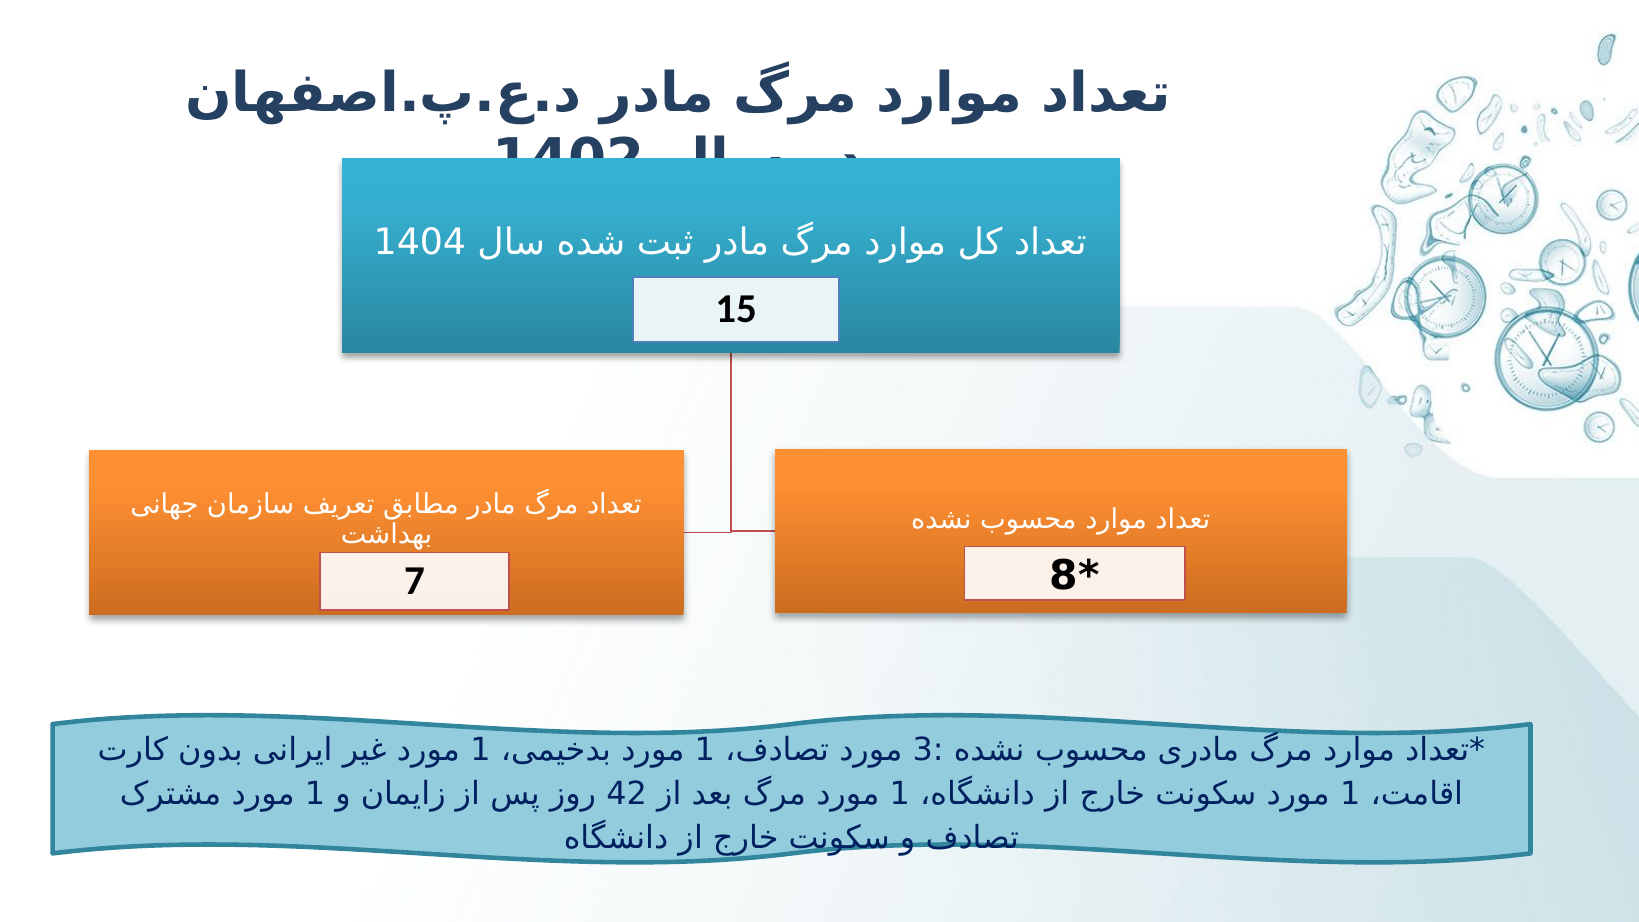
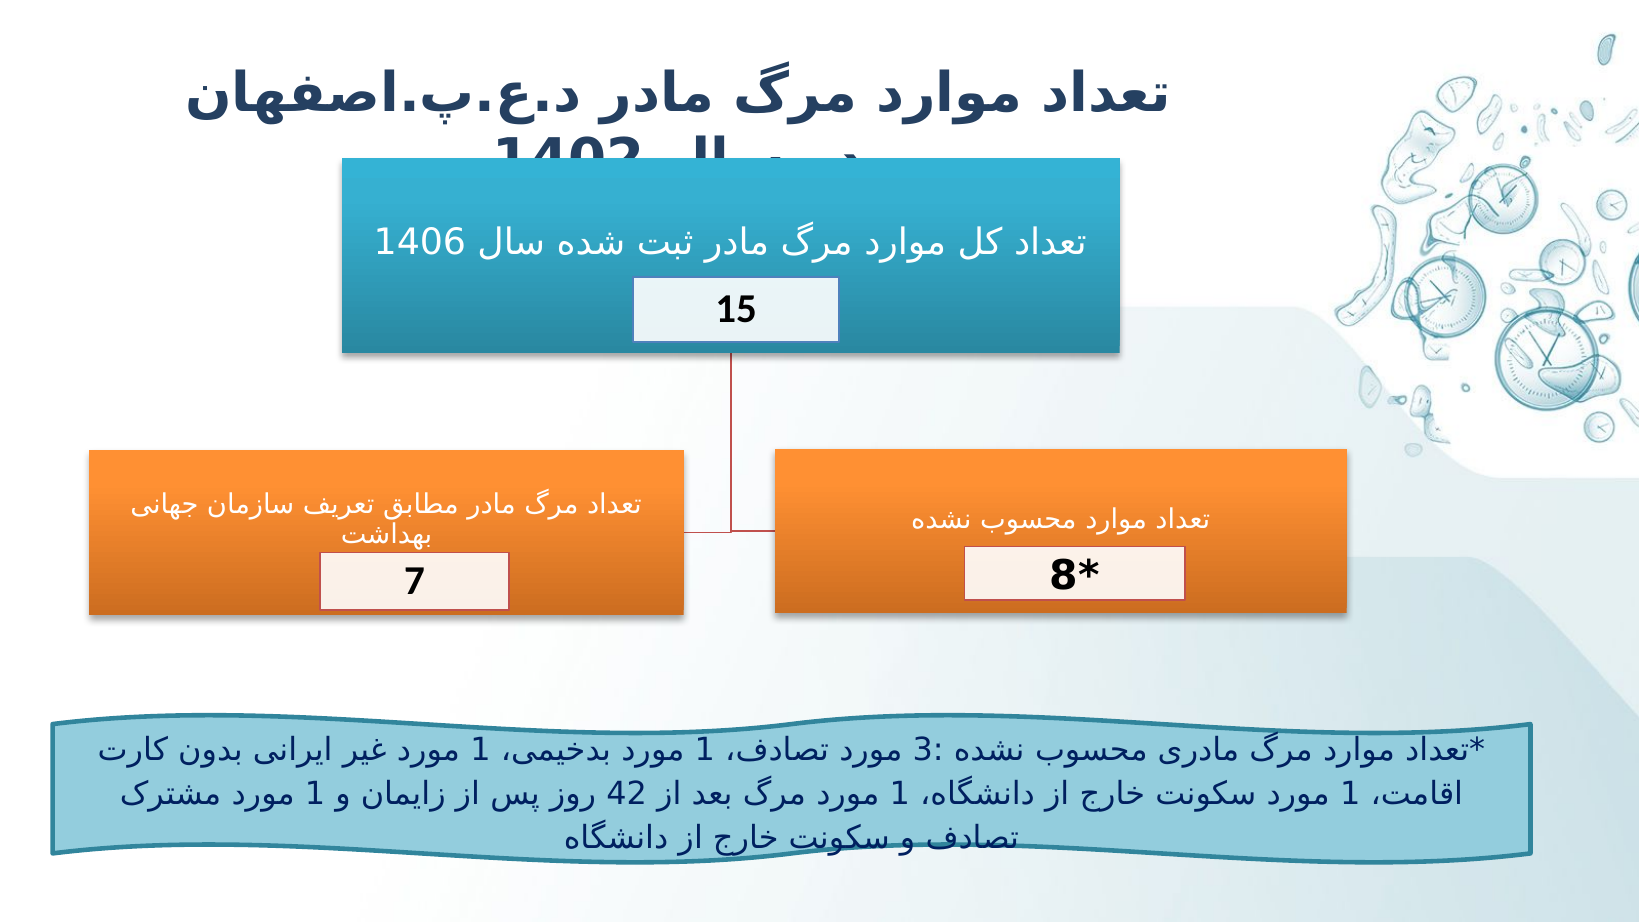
1404: 1404 -> 1406
